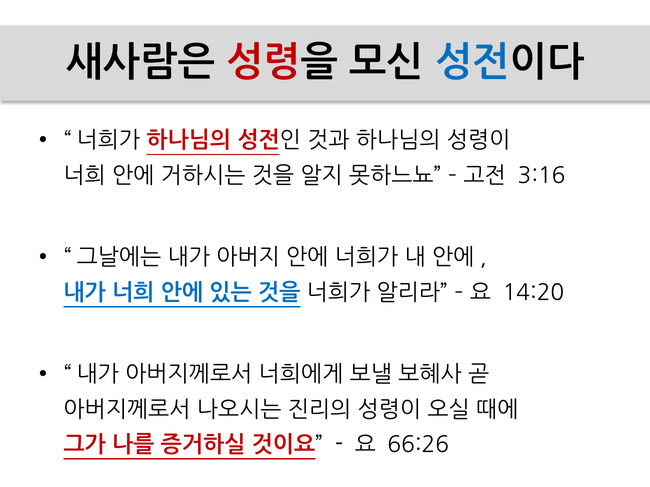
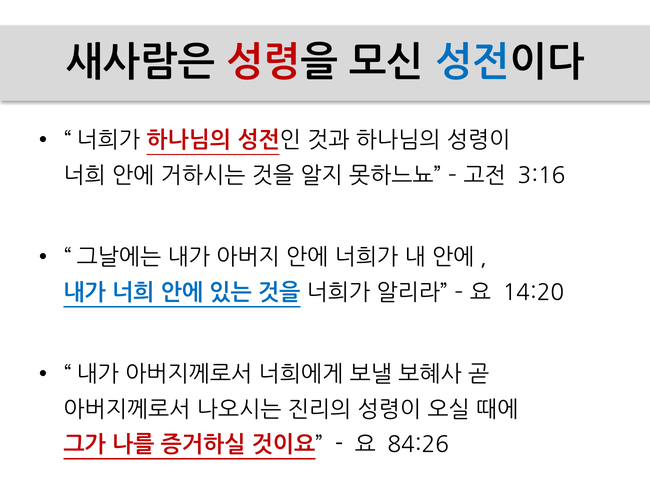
66:26: 66:26 -> 84:26
